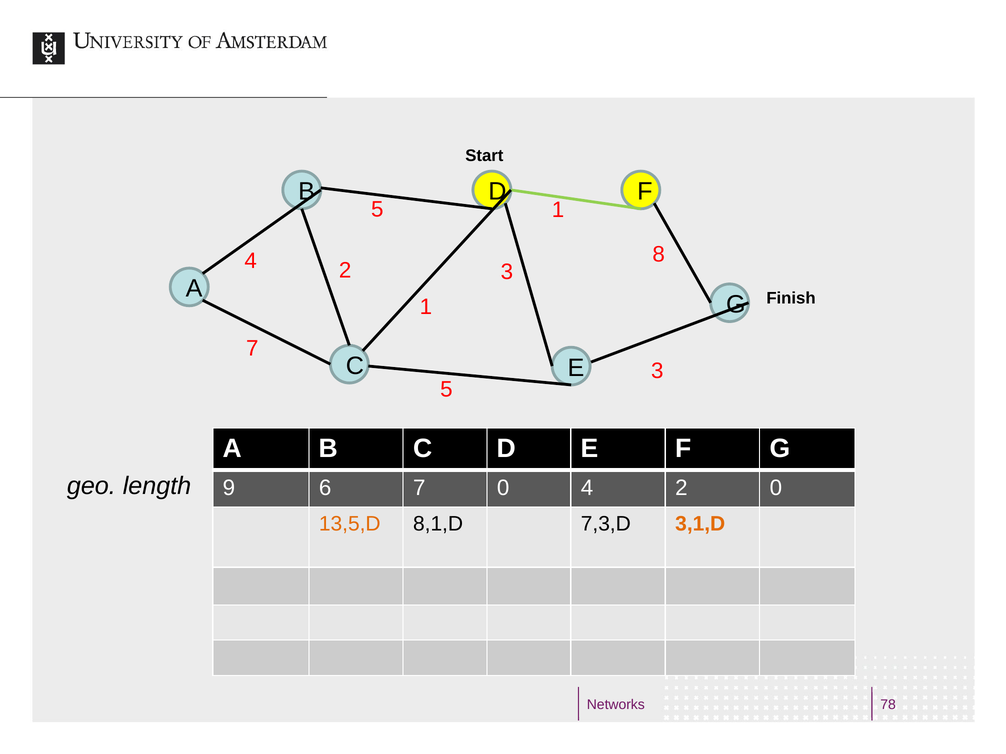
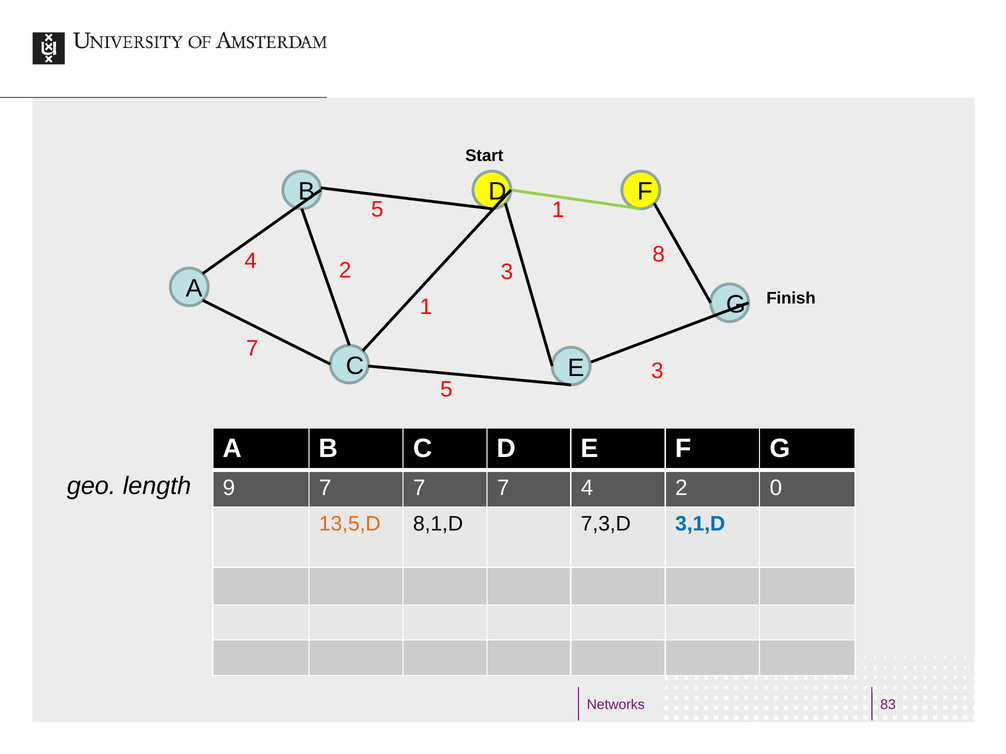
9 6: 6 -> 7
0 at (503, 488): 0 -> 7
3,1,D colour: orange -> blue
78: 78 -> 83
